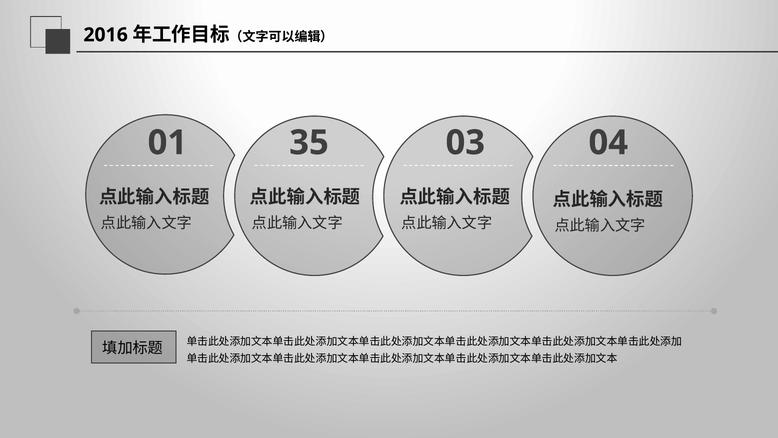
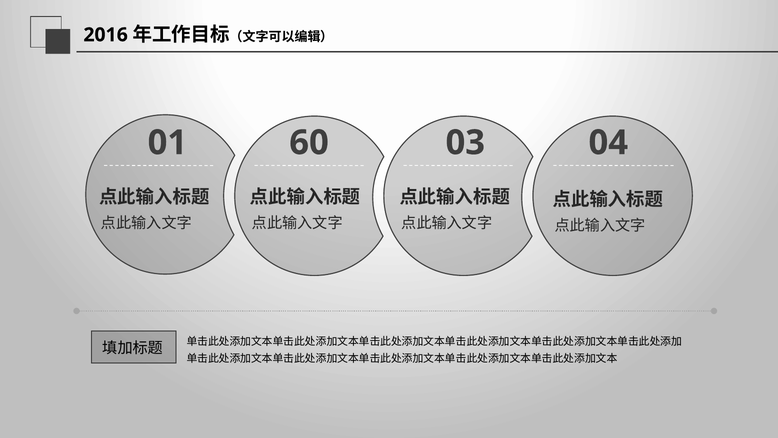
35: 35 -> 60
